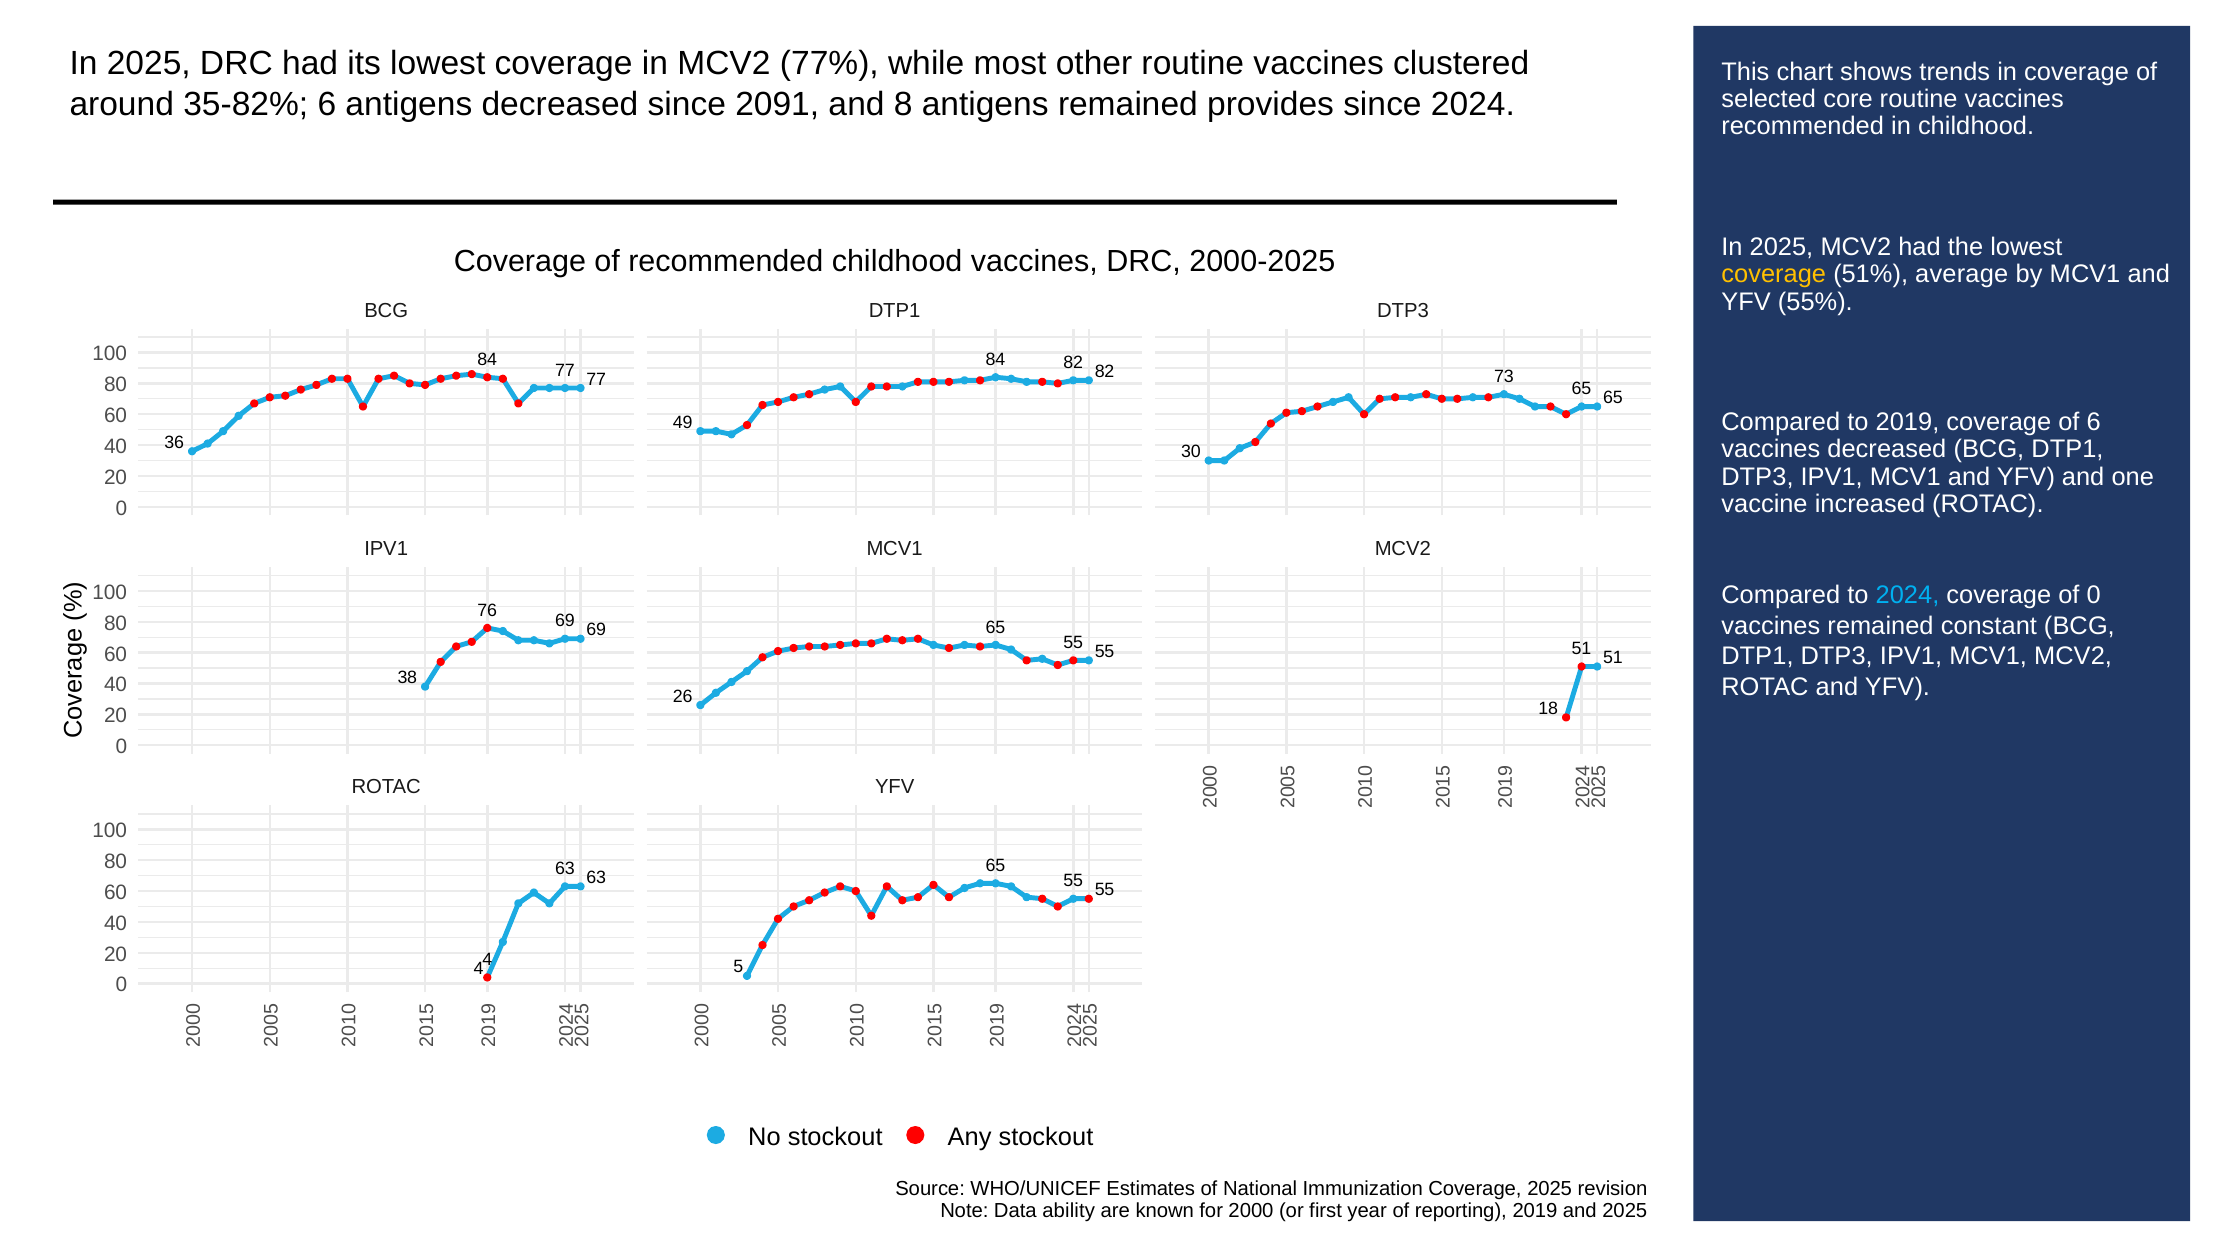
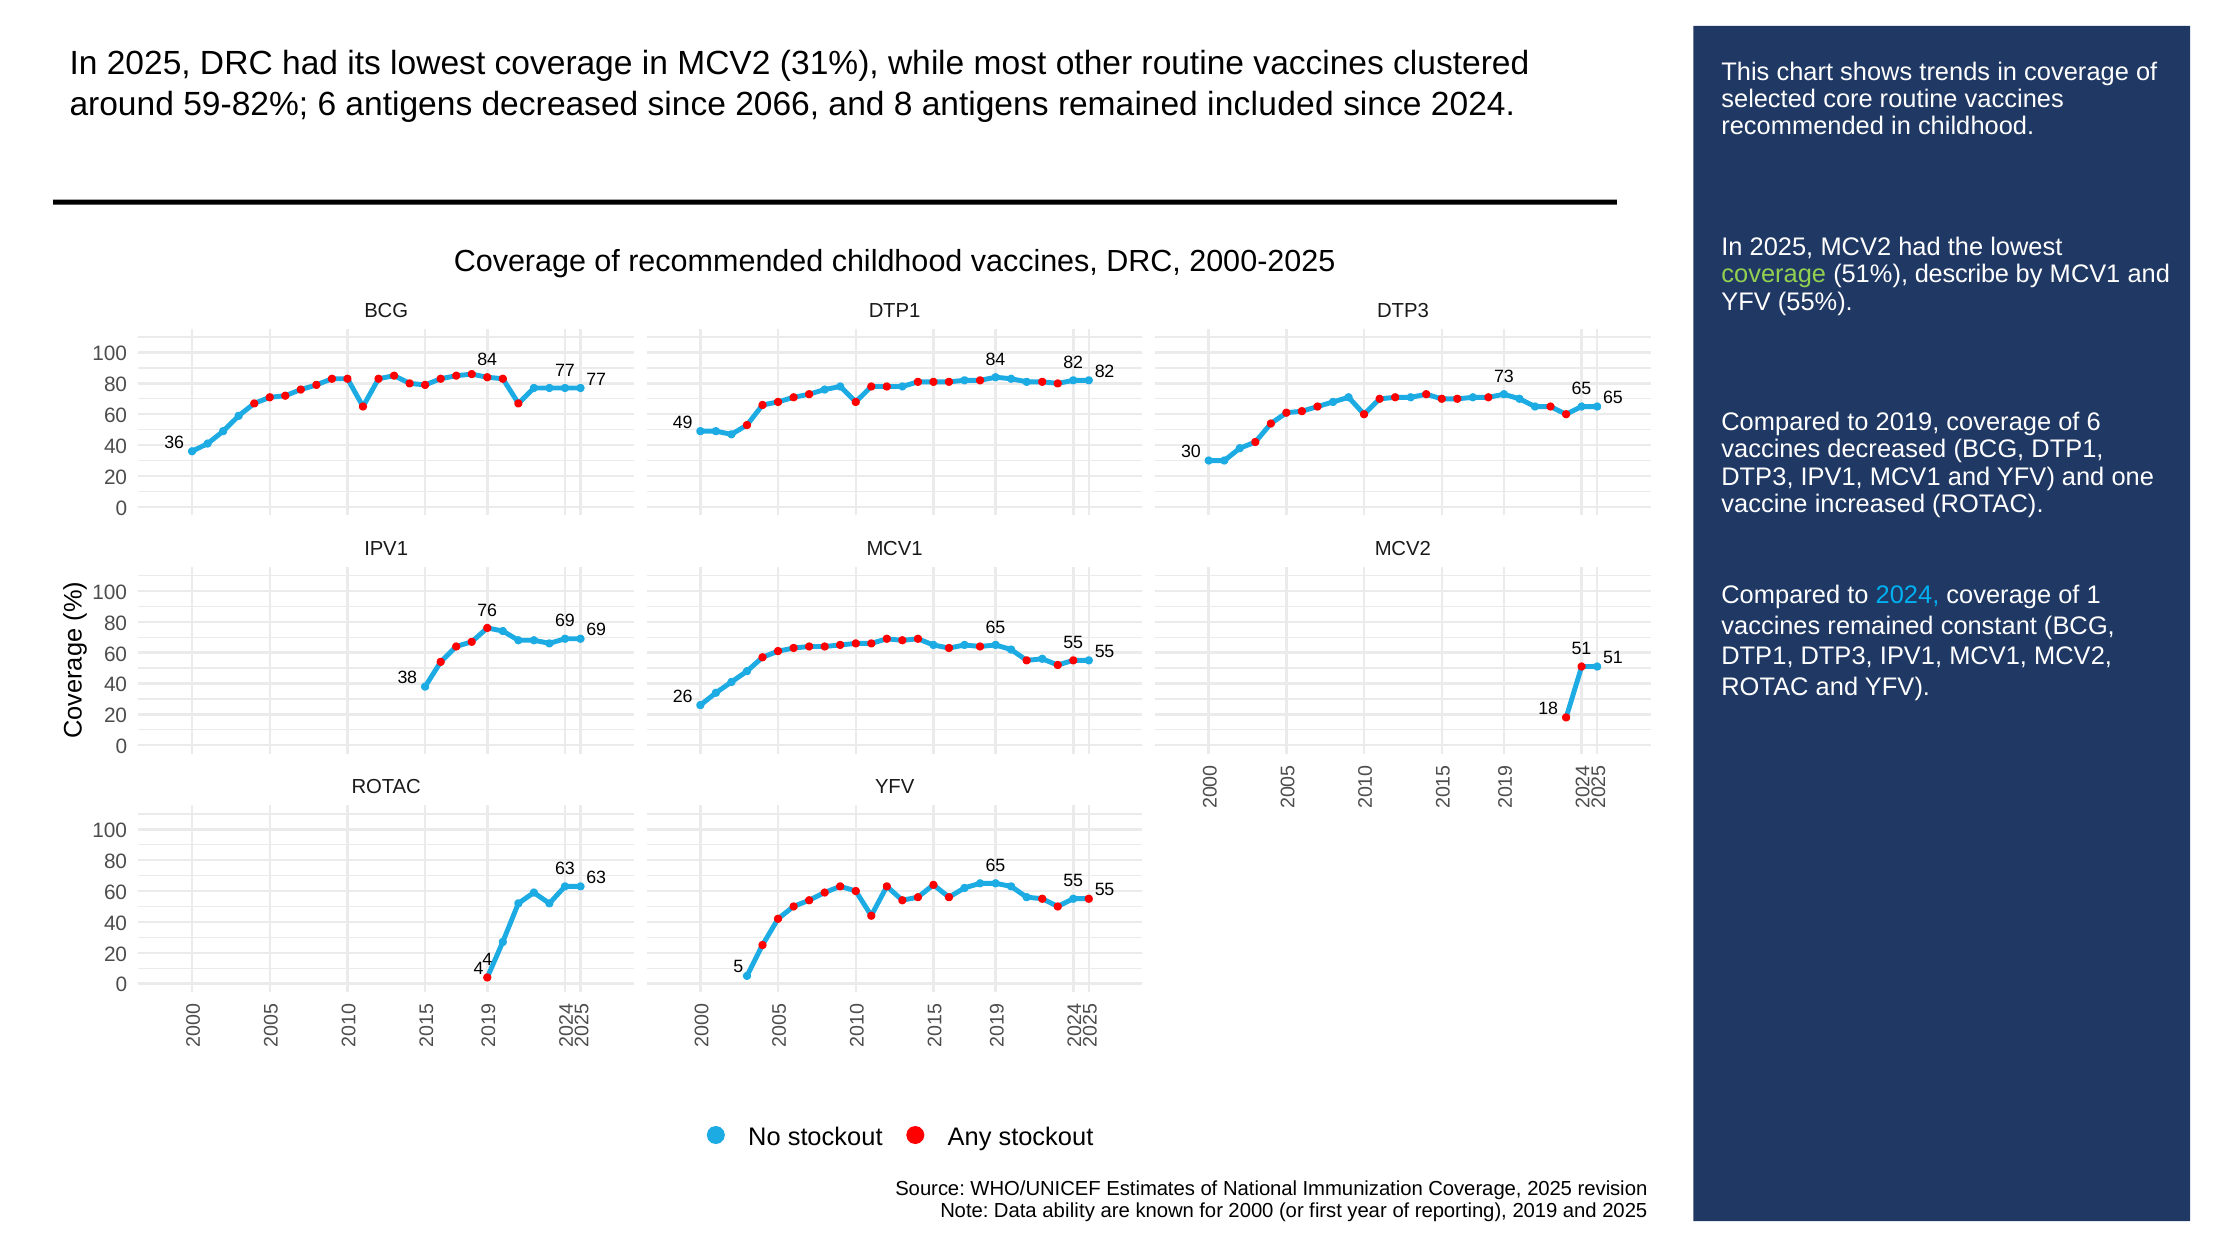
77%: 77% -> 31%
35-82%: 35-82% -> 59-82%
2091: 2091 -> 2066
provides: provides -> included
coverage at (1774, 274) colour: yellow -> light green
average: average -> describe
of 0: 0 -> 1
